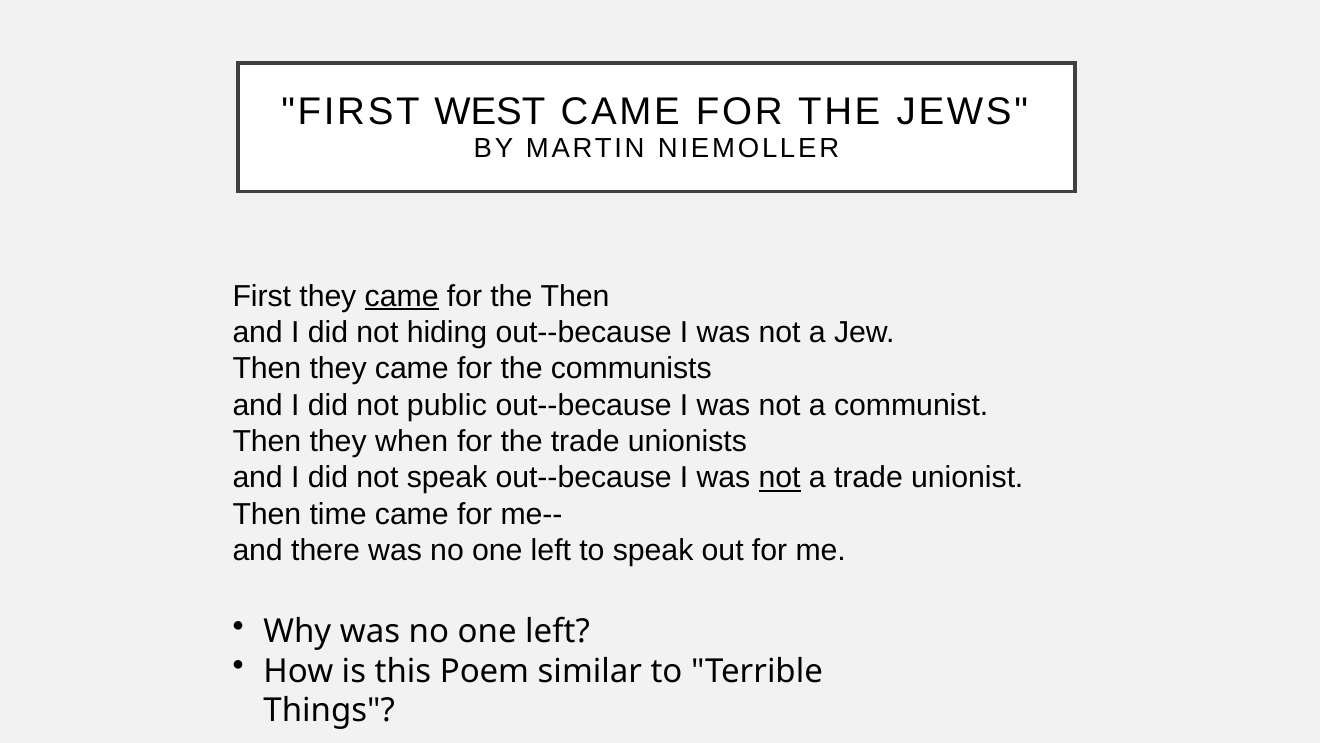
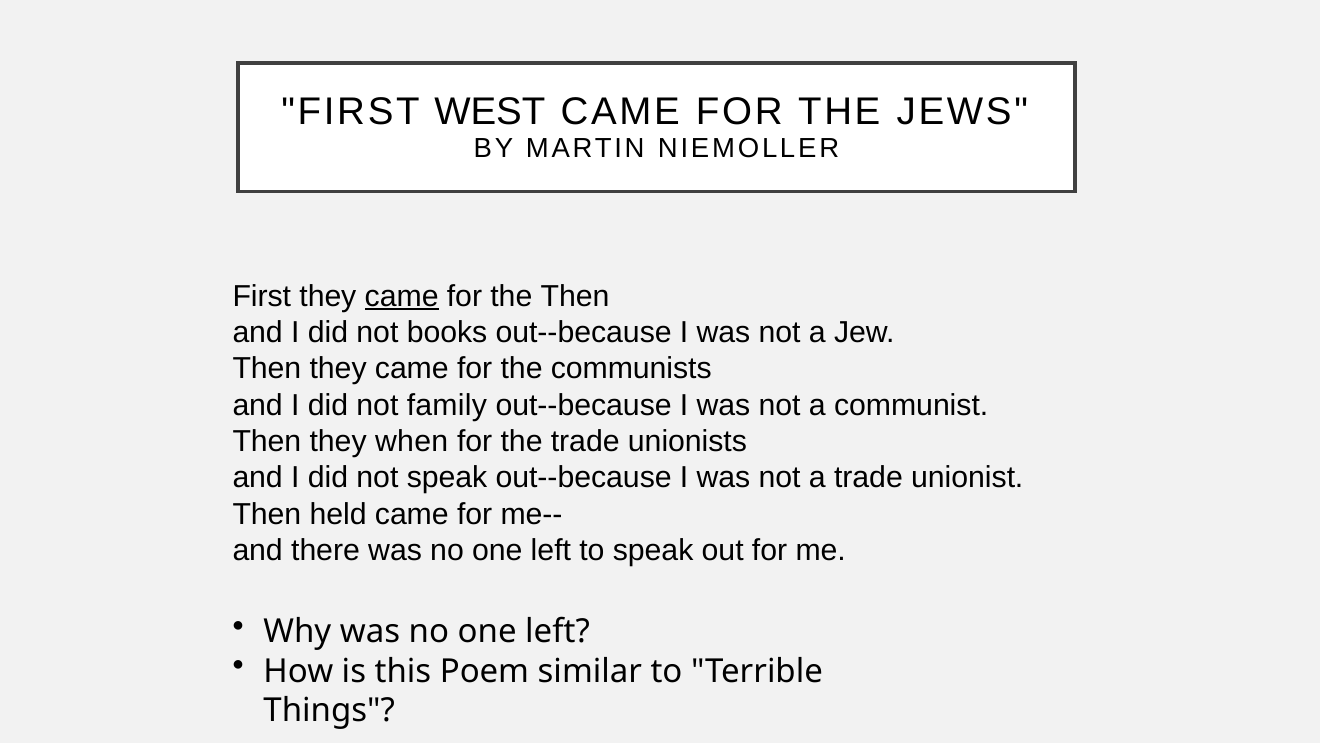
hiding: hiding -> books
public: public -> family
not at (780, 477) underline: present -> none
time: time -> held
